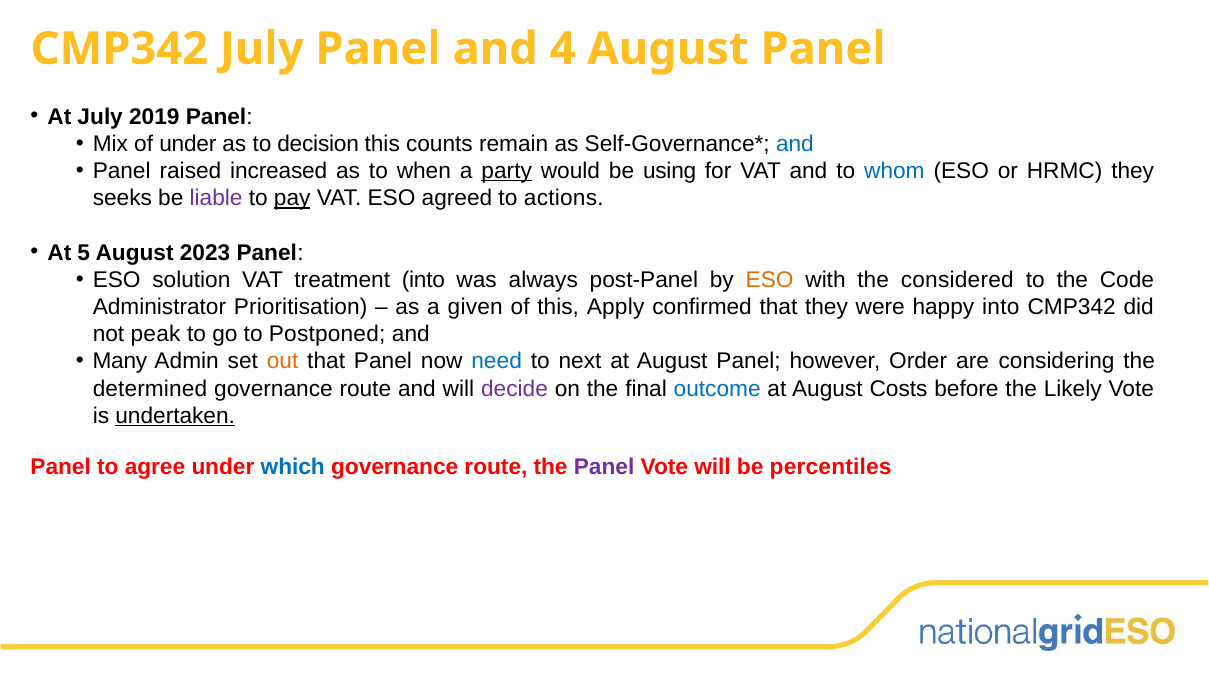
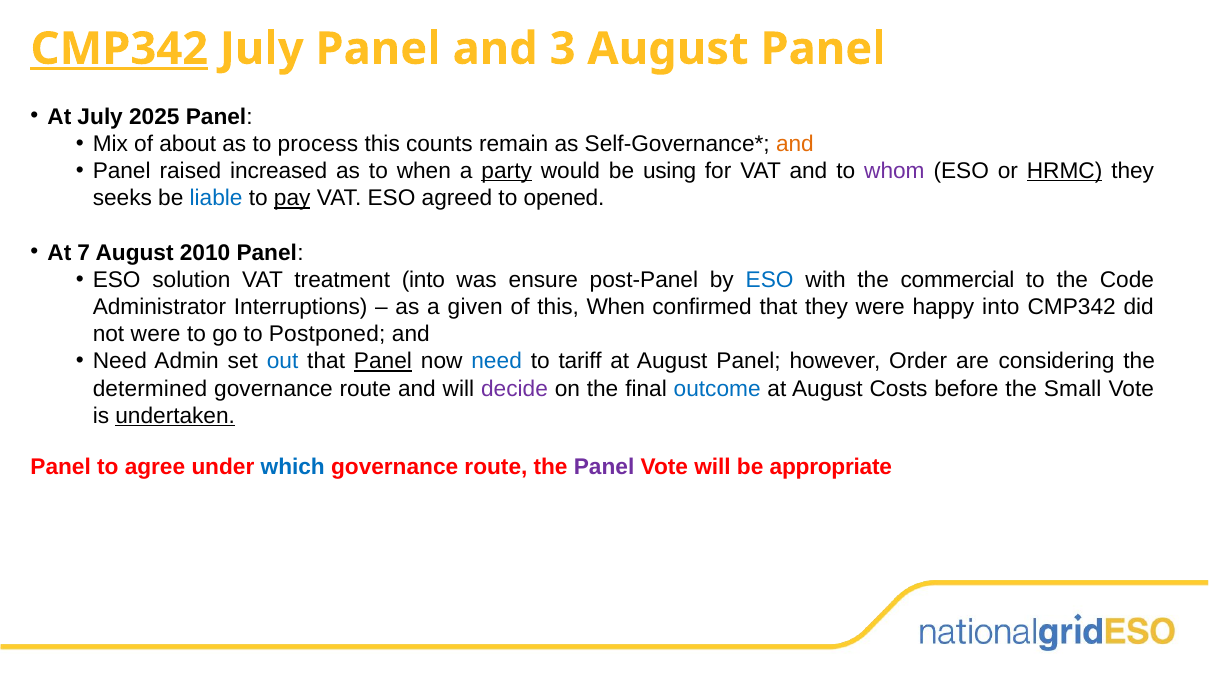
CMP342 at (119, 49) underline: none -> present
4: 4 -> 3
2019: 2019 -> 2025
of under: under -> about
decision: decision -> process
and at (795, 144) colour: blue -> orange
whom colour: blue -> purple
HRMC underline: none -> present
liable colour: purple -> blue
actions: actions -> opened
5: 5 -> 7
2023: 2023 -> 2010
always: always -> ensure
ESO at (770, 280) colour: orange -> blue
considered: considered -> commercial
Prioritisation: Prioritisation -> Interruptions
this Apply: Apply -> When
not peak: peak -> were
Many at (120, 361): Many -> Need
out colour: orange -> blue
Panel at (383, 361) underline: none -> present
next: next -> tariff
Likely: Likely -> Small
percentiles: percentiles -> appropriate
